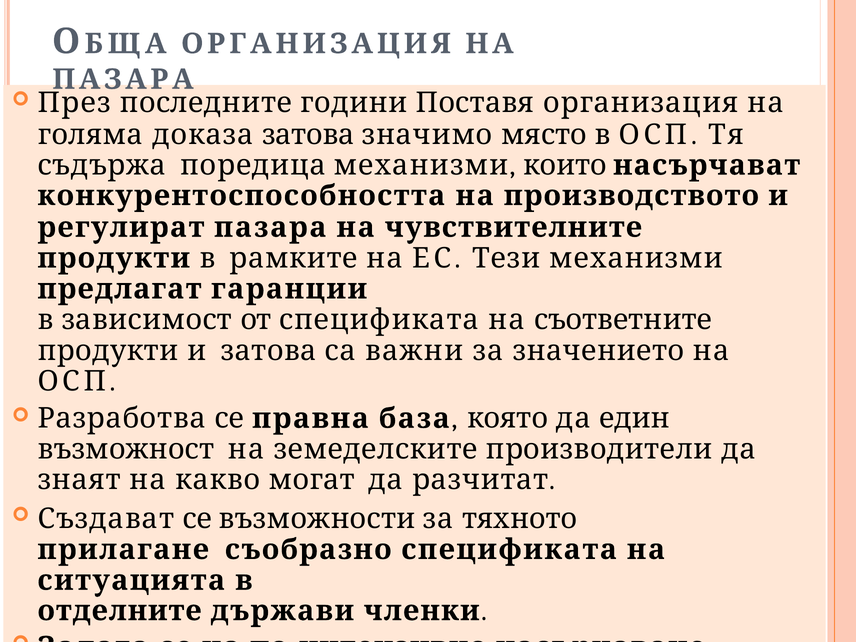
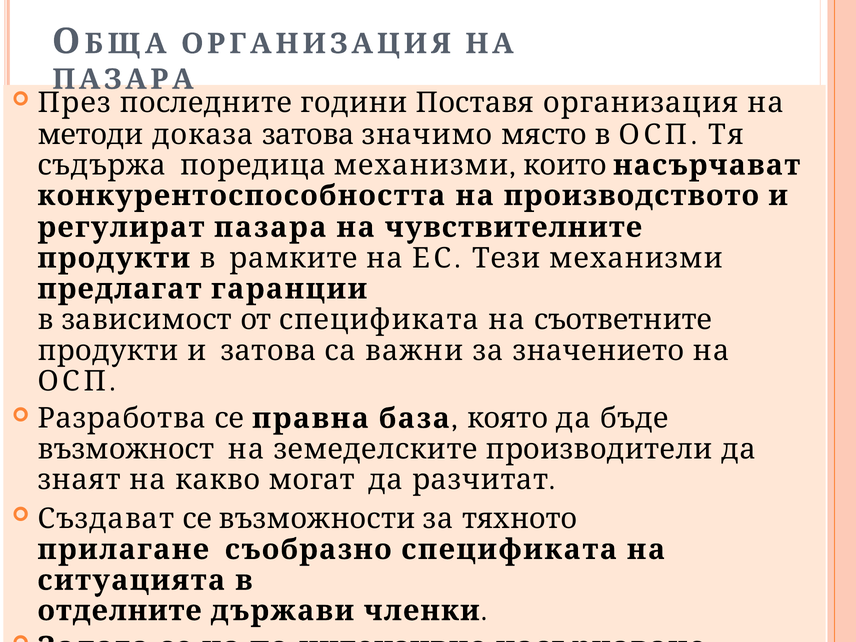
голяма: голяма -> методи
един: един -> бъде
